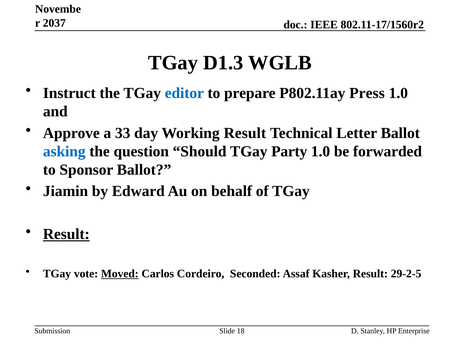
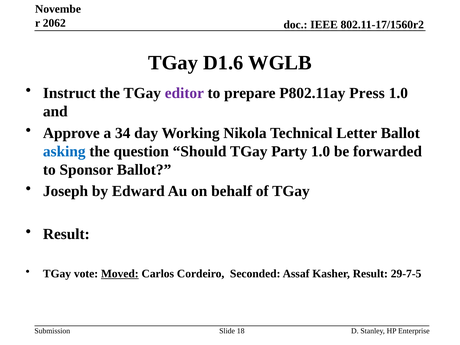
2037: 2037 -> 2062
D1.3: D1.3 -> D1.6
editor colour: blue -> purple
33: 33 -> 34
Working Result: Result -> Nikola
Jiamin: Jiamin -> Joseph
Result at (66, 234) underline: present -> none
29-2-5: 29-2-5 -> 29-7-5
